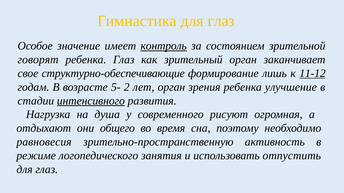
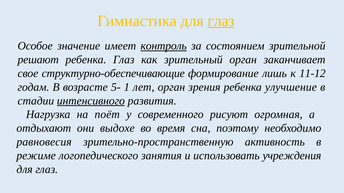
глаз at (221, 21) underline: none -> present
говорят: говорят -> решают
11-12 underline: present -> none
2: 2 -> 1
душа: душа -> поёт
общего: общего -> выдохе
отпустить: отпустить -> учреждения
